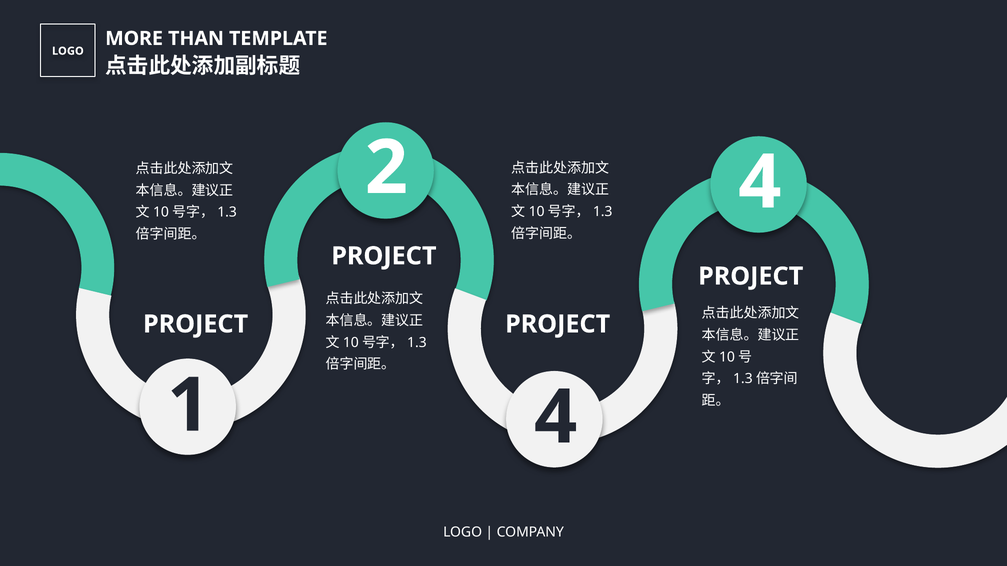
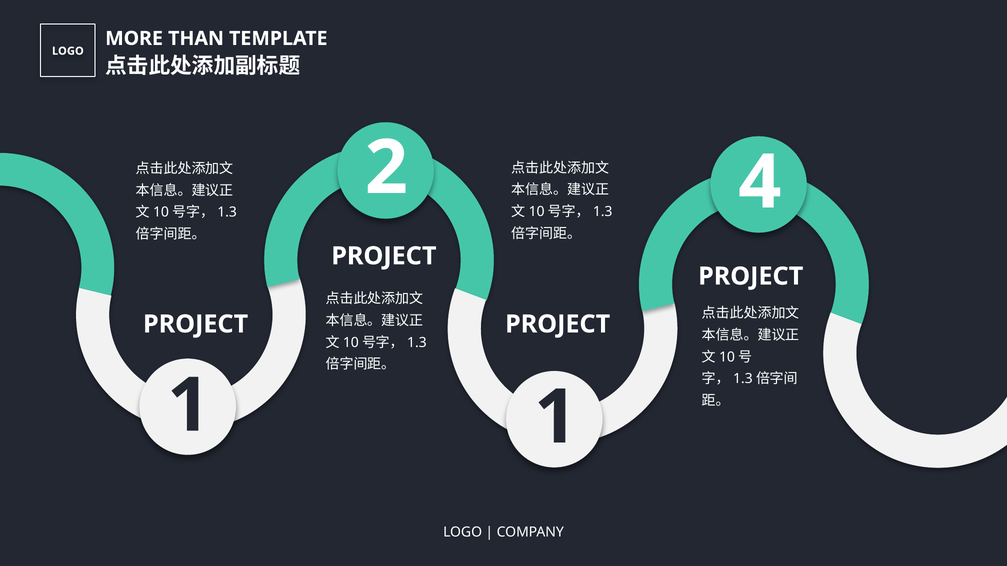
1 4: 4 -> 1
